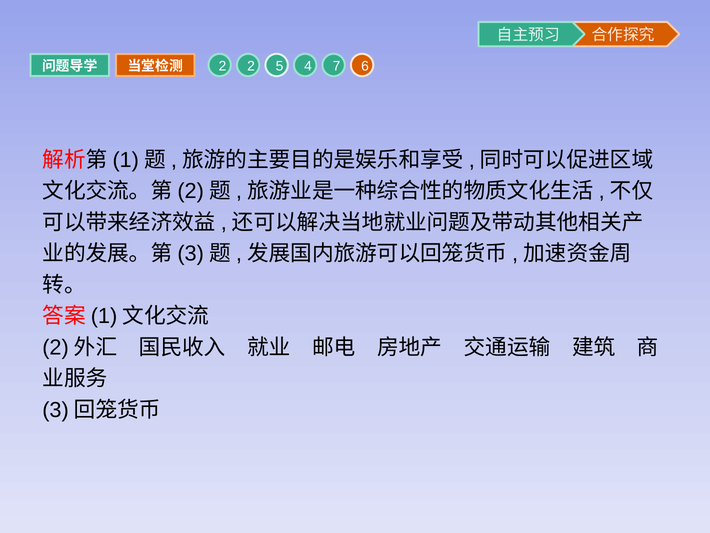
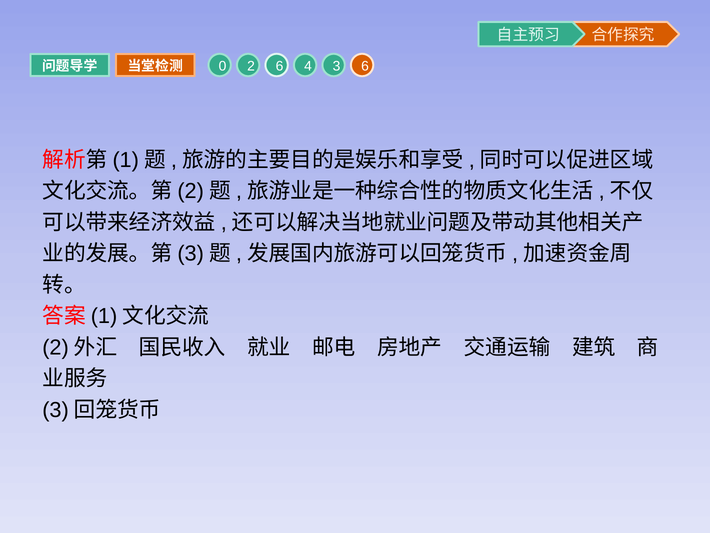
2 at (223, 66): 2 -> 0
2 5: 5 -> 6
7: 7 -> 3
